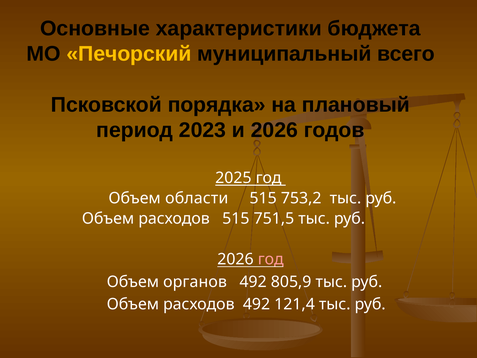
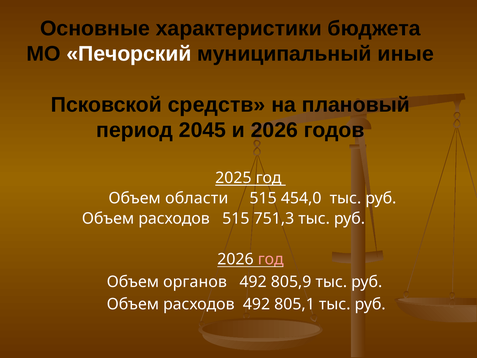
Печорский colour: yellow -> white
всего: всего -> иные
порядка: порядка -> средств
2023: 2023 -> 2045
753,2: 753,2 -> 454,0
751,5: 751,5 -> 751,3
121,4: 121,4 -> 805,1
